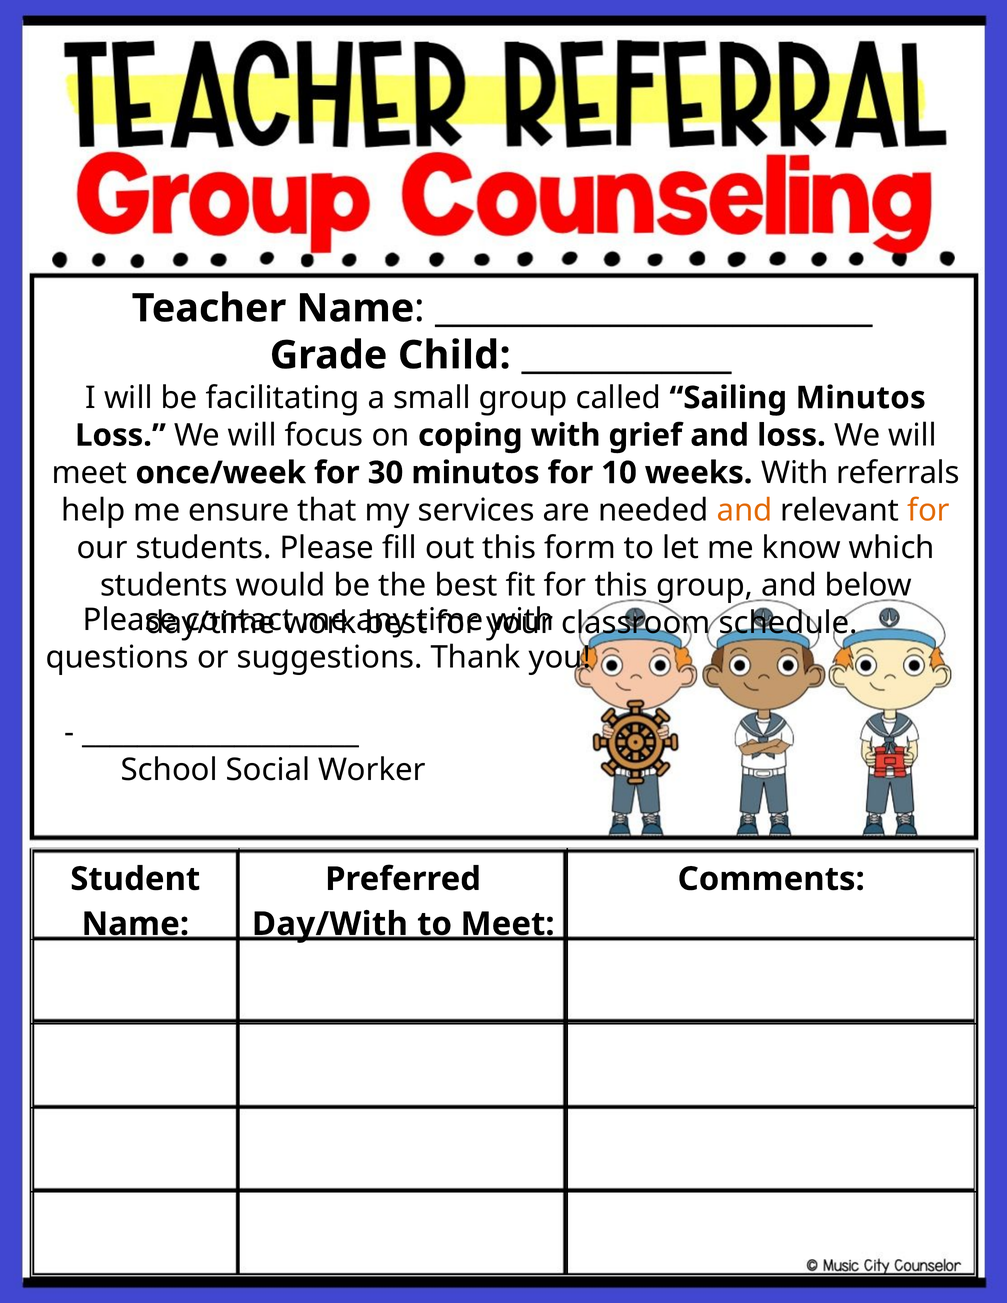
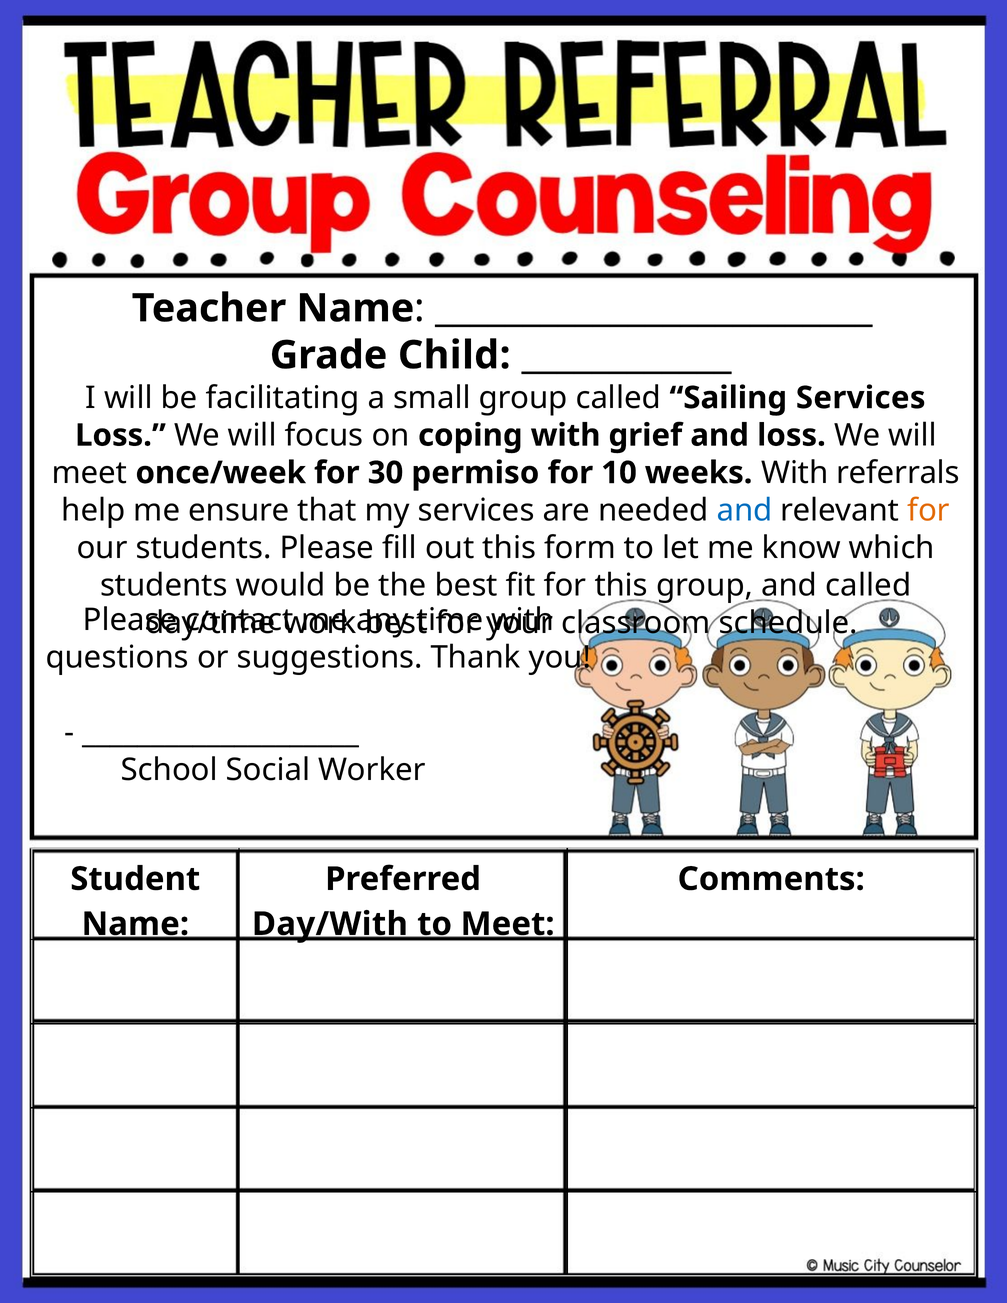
Sailing Minutos: Minutos -> Services
30 minutos: minutos -> permiso
and at (745, 510) colour: orange -> blue
and below: below -> called
